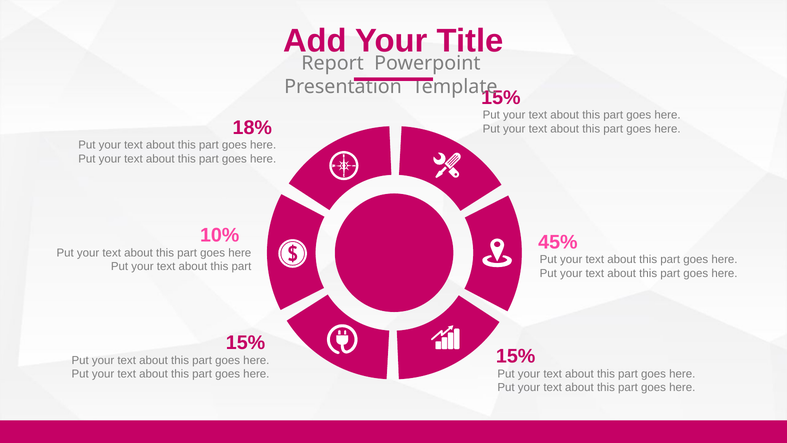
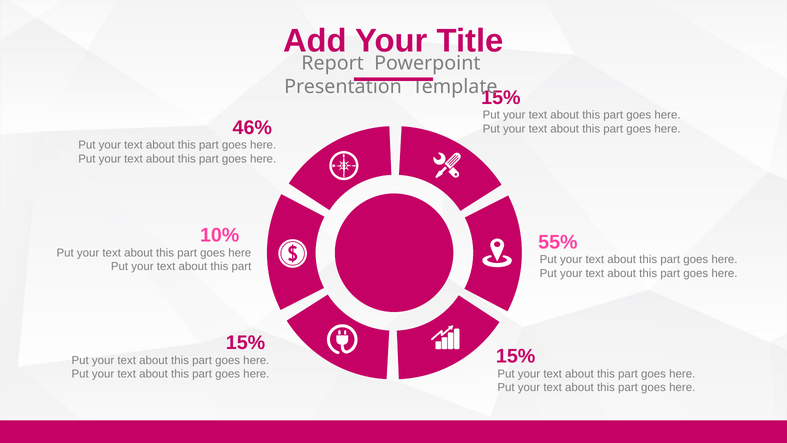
18%: 18% -> 46%
45%: 45% -> 55%
